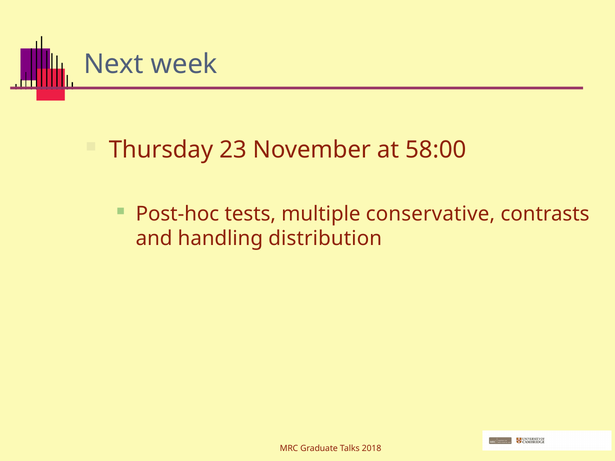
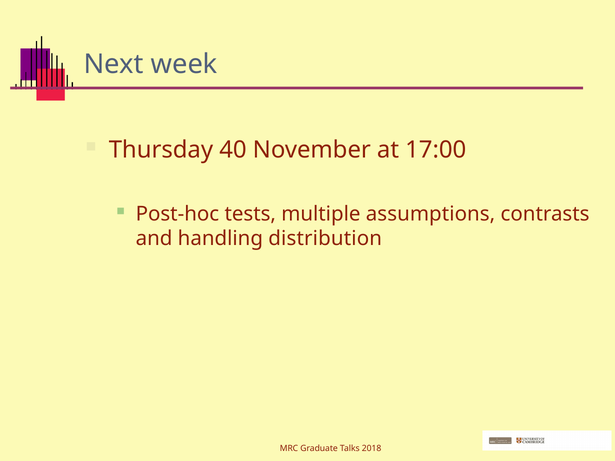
23: 23 -> 40
58:00: 58:00 -> 17:00
conservative: conservative -> assumptions
